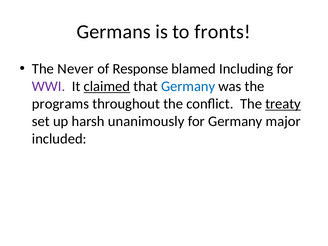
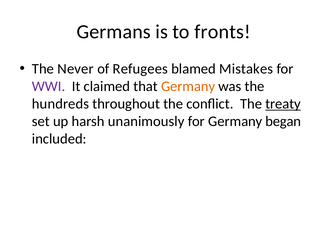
Response: Response -> Refugees
Including: Including -> Mistakes
claimed underline: present -> none
Germany at (188, 86) colour: blue -> orange
programs: programs -> hundreds
major: major -> began
